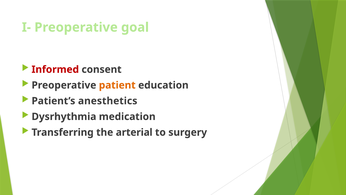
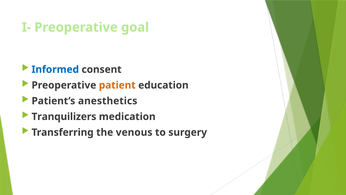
Informed colour: red -> blue
Dysrhythmia: Dysrhythmia -> Tranquilizers
arterial: arterial -> venous
